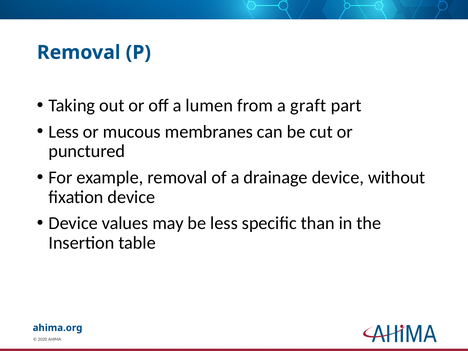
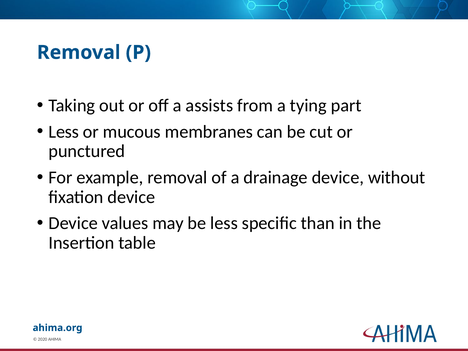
lumen: lumen -> assists
graft: graft -> tying
